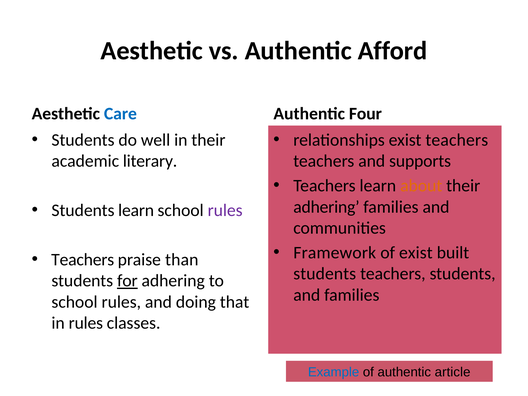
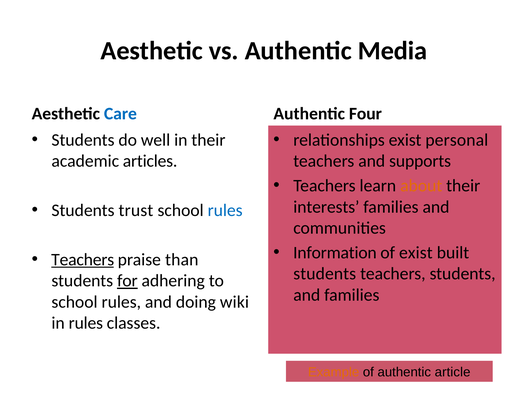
Afford: Afford -> Media
exist teachers: teachers -> personal
literary: literary -> articles
adhering at (326, 207): adhering -> interests
Students learn: learn -> trust
rules at (225, 210) colour: purple -> blue
Framework: Framework -> Information
Teachers at (83, 260) underline: none -> present
that: that -> wiki
Example colour: blue -> orange
